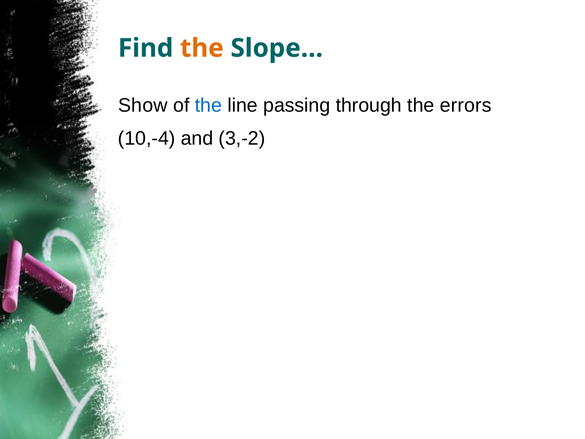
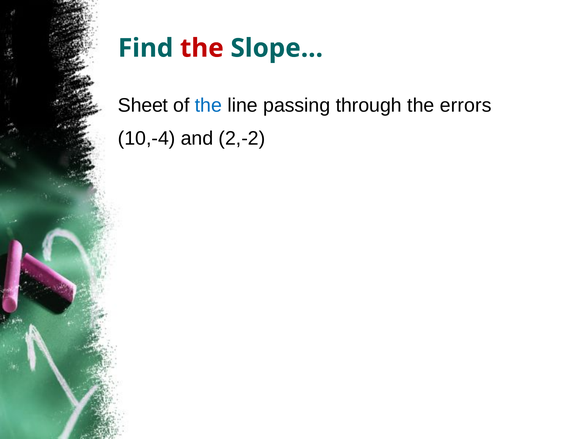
the at (202, 48) colour: orange -> red
Show: Show -> Sheet
3,-2: 3,-2 -> 2,-2
